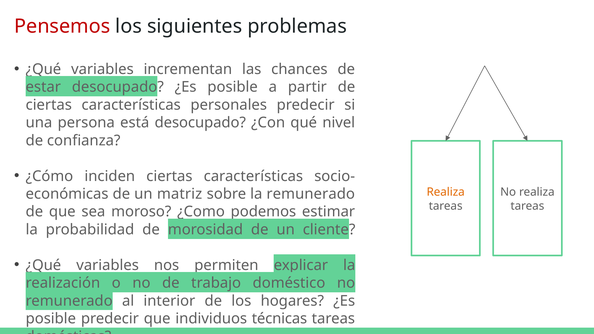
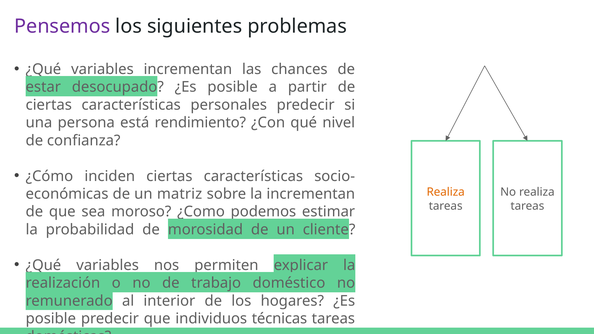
Pensemos colour: red -> purple
está desocupado: desocupado -> rendimiento
la remunerado: remunerado -> incrementan
